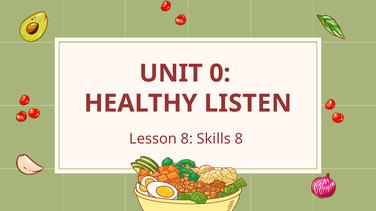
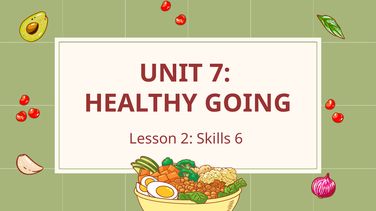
0: 0 -> 7
LISTEN: LISTEN -> GOING
Lesson 8: 8 -> 2
Skills 8: 8 -> 6
